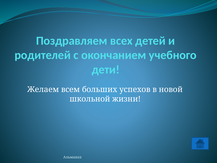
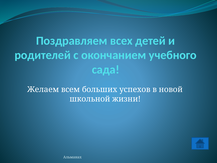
дети: дети -> сада
